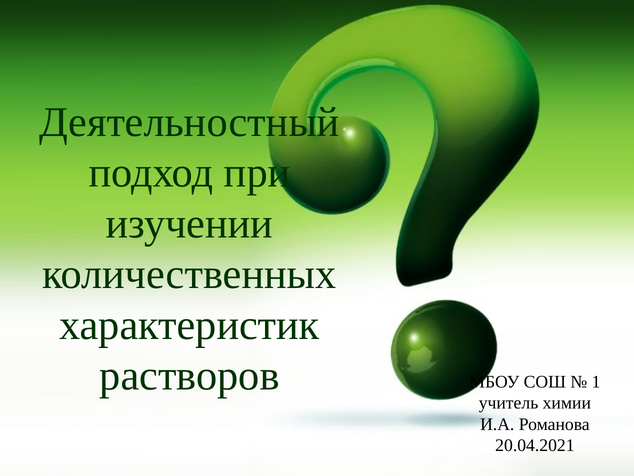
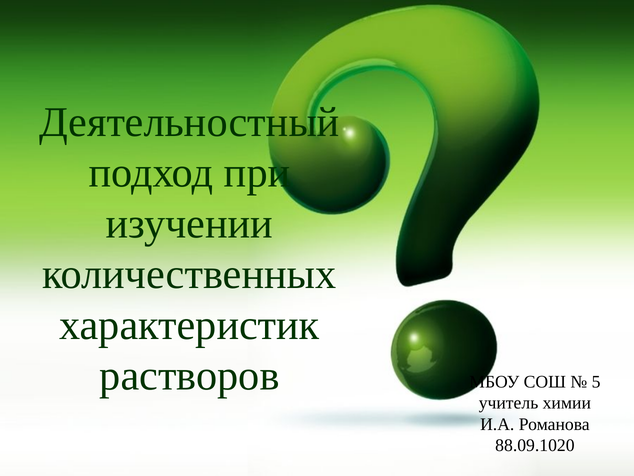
1: 1 -> 5
20.04.2021: 20.04.2021 -> 88.09.1020
